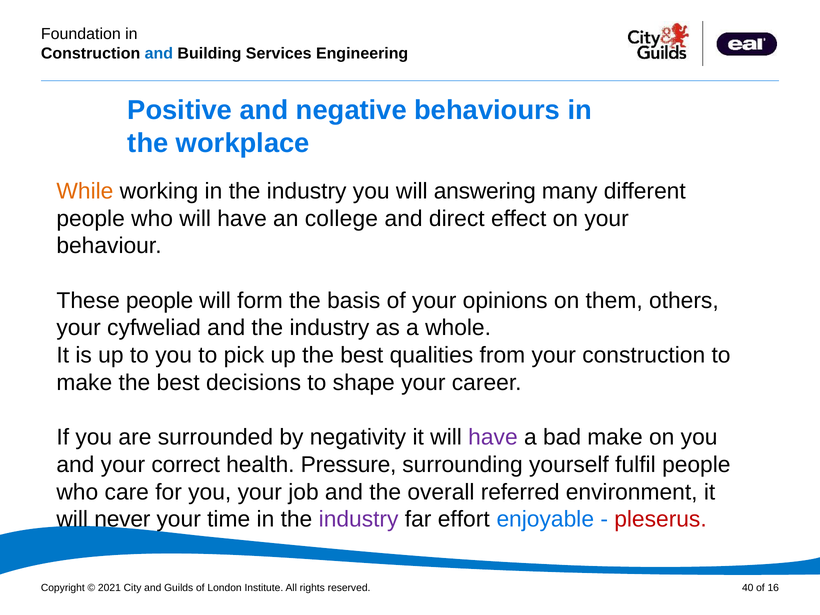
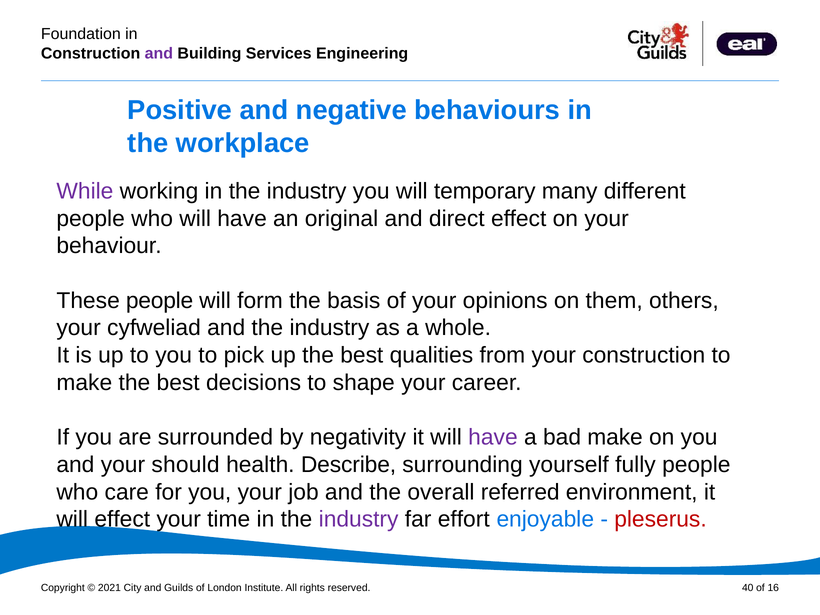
and at (159, 53) colour: blue -> purple
While colour: orange -> purple
answering: answering -> temporary
college: college -> original
correct: correct -> should
Pressure: Pressure -> Describe
fulfil: fulfil -> fully
will never: never -> effect
